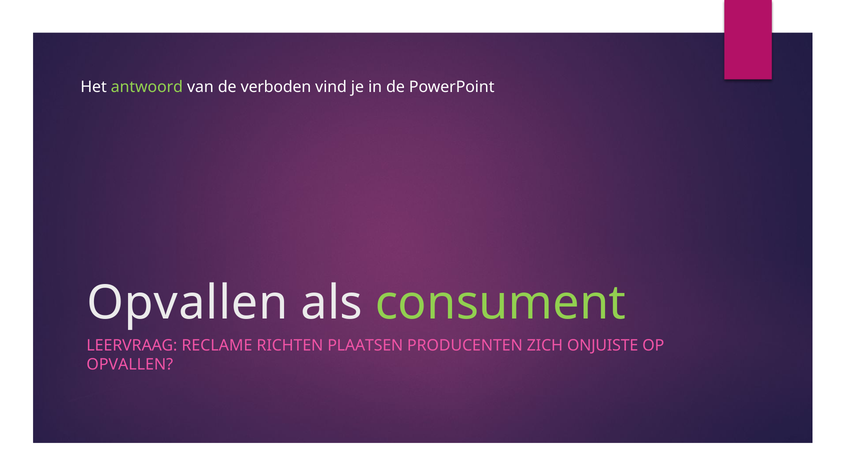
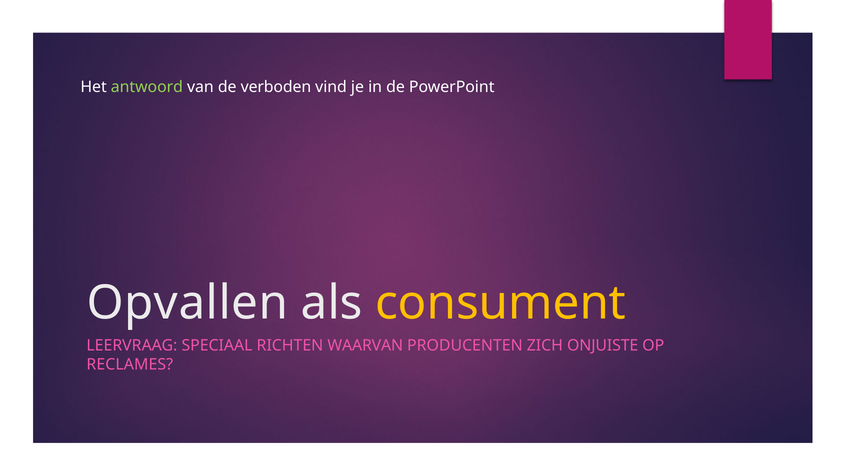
consument colour: light green -> yellow
RECLAME: RECLAME -> SPECIAAL
PLAATSEN: PLAATSEN -> WAARVAN
OPVALLEN at (130, 364): OPVALLEN -> RECLAMES
